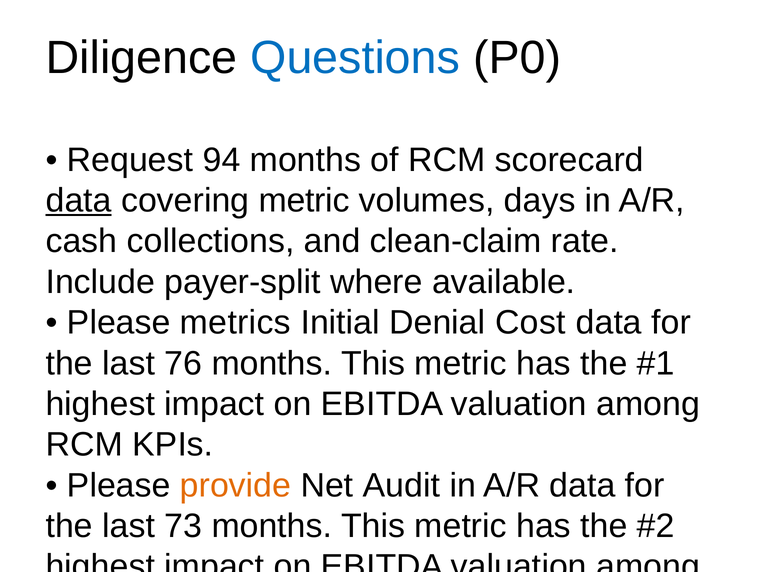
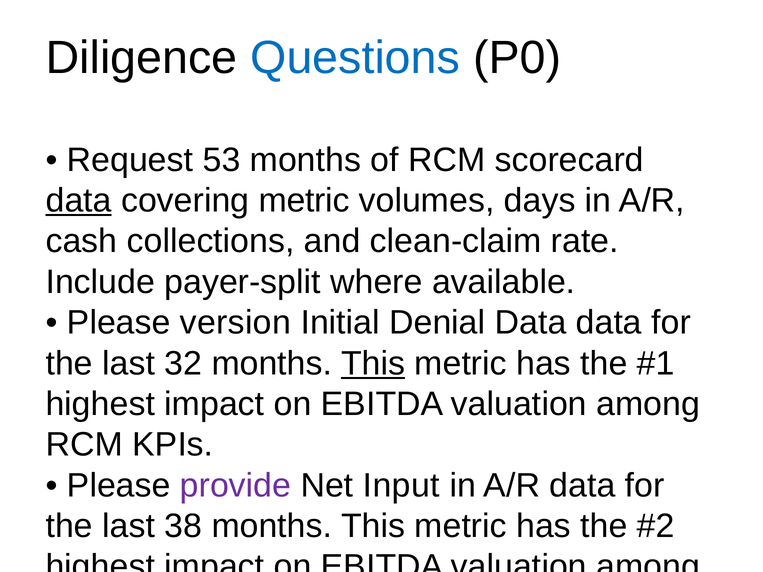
94: 94 -> 53
metrics: metrics -> version
Denial Cost: Cost -> Data
76: 76 -> 32
This at (373, 364) underline: none -> present
provide at (236, 486) colour: orange -> purple
Audit: Audit -> Input
73: 73 -> 38
